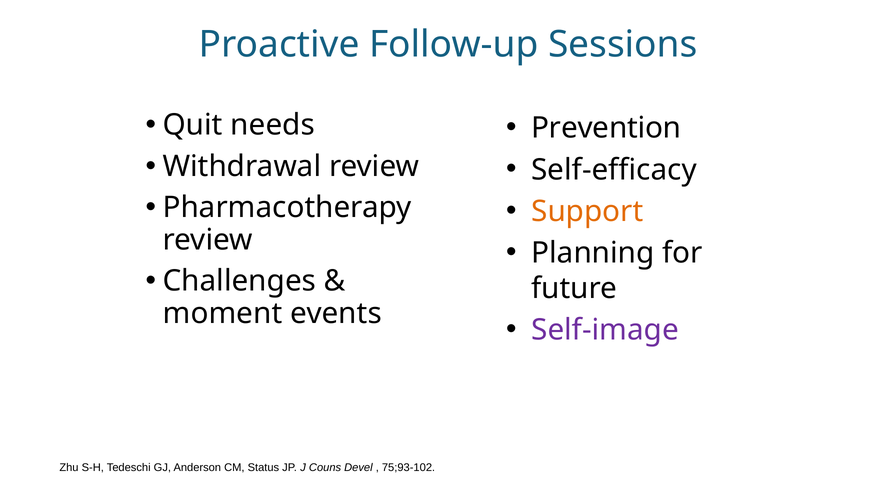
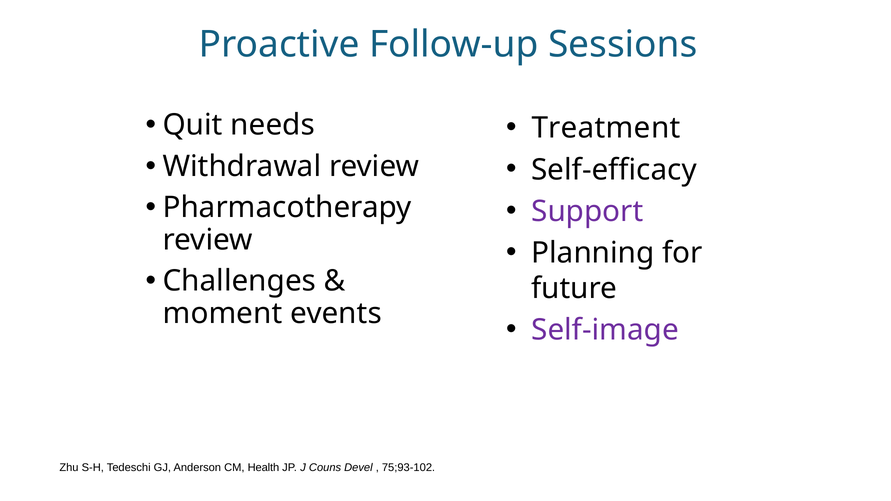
Prevention: Prevention -> Treatment
Support colour: orange -> purple
Status: Status -> Health
